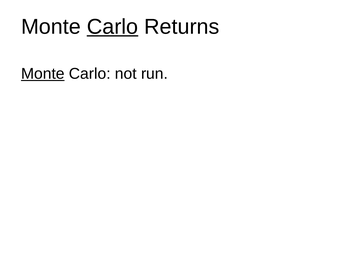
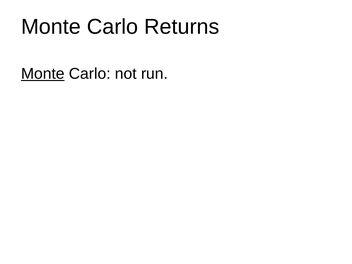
Carlo at (112, 27) underline: present -> none
